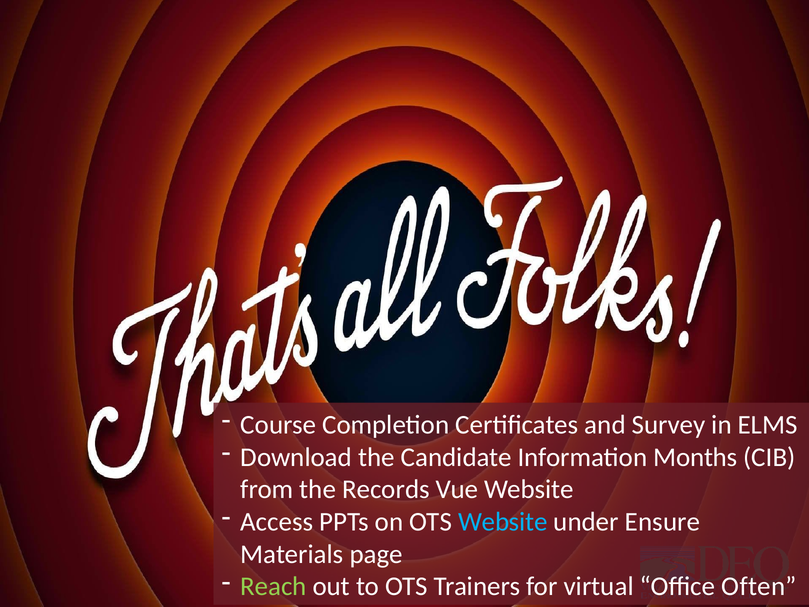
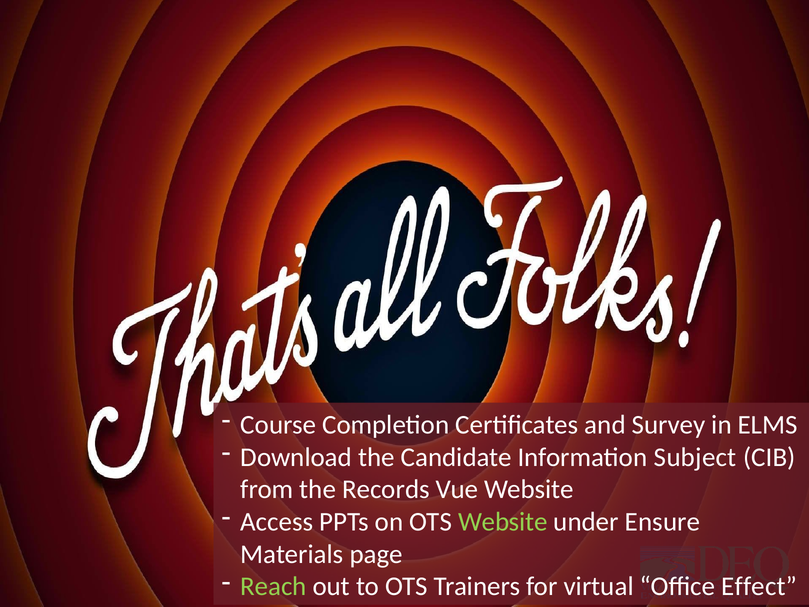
Months: Months -> Subject
Website at (503, 522) colour: light blue -> light green
Often: Often -> Effect
